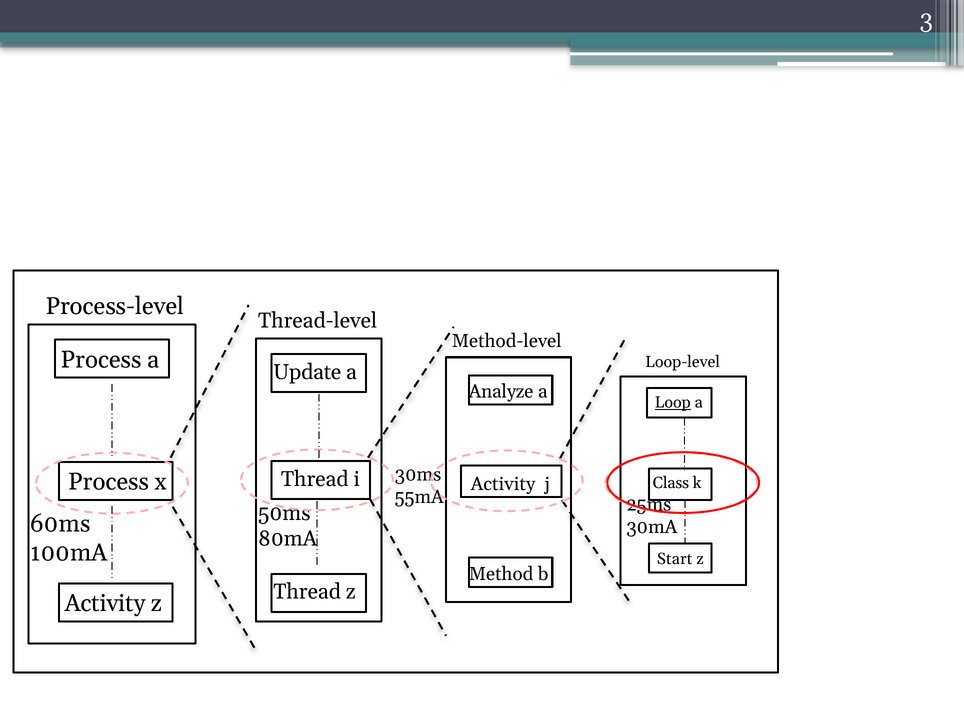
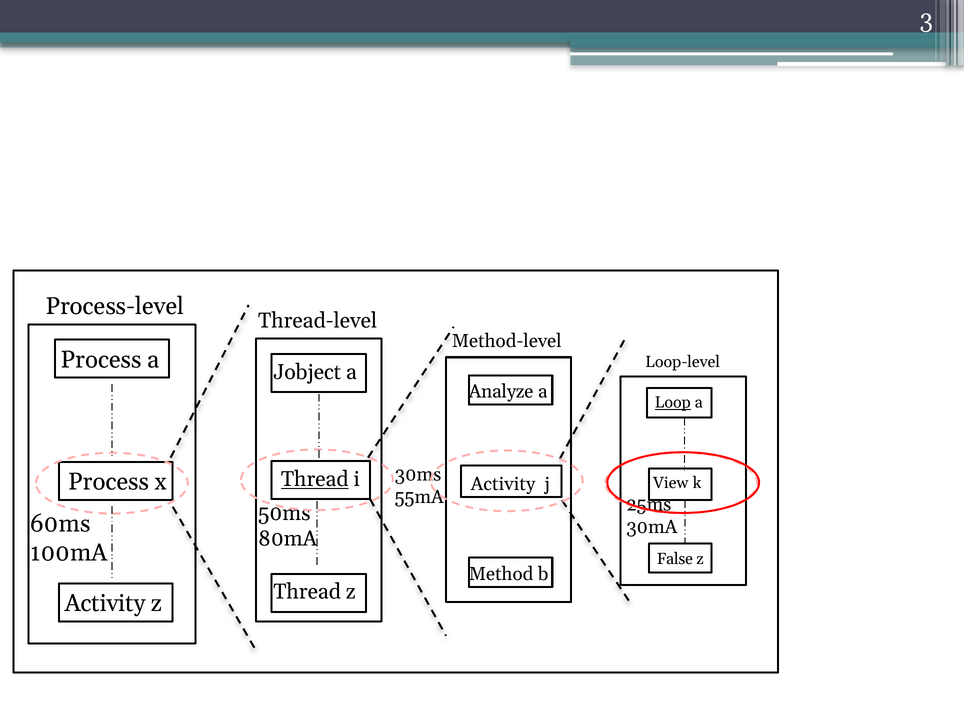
Update: Update -> Jobject
Thread at (315, 479) underline: none -> present
Class: Class -> View
Start: Start -> False
